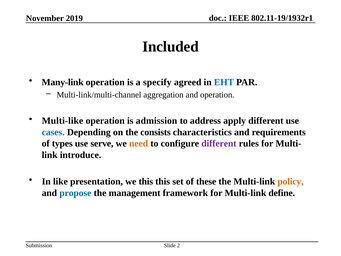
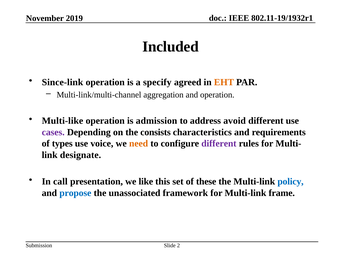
Many-link: Many-link -> Since-link
EHT colour: blue -> orange
apply: apply -> avoid
cases colour: blue -> purple
serve: serve -> voice
introduce: introduce -> designate
like: like -> call
we this: this -> like
policy colour: orange -> blue
management: management -> unassociated
define: define -> frame
